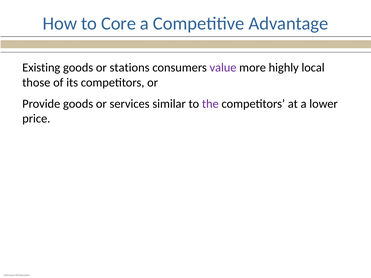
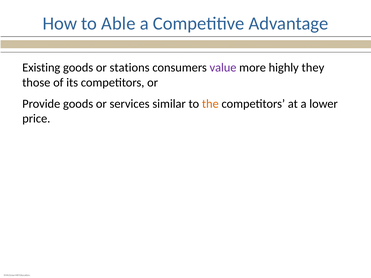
Core: Core -> Able
local: local -> they
the colour: purple -> orange
